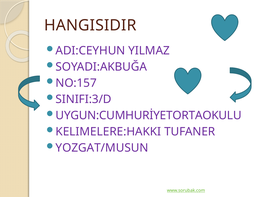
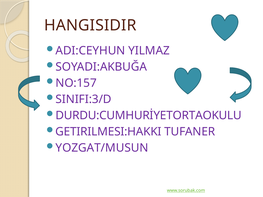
UYGUN:CUMHURİYETORTAOKULU: UYGUN:CUMHURİYETORTAOKULU -> DURDU:CUMHURİYETORTAOKULU
KELIMELERE:HAKKI: KELIMELERE:HAKKI -> GETIRILMESI:HAKKI
